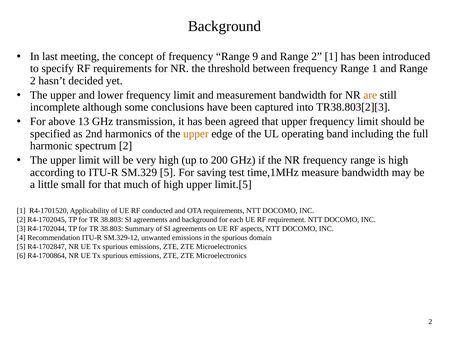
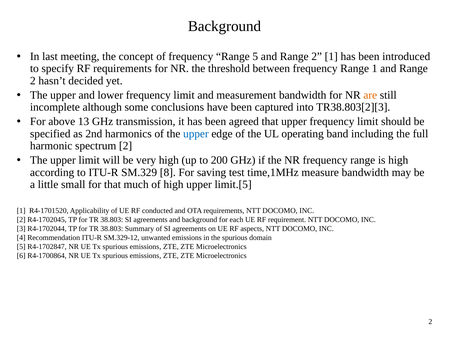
Range 9: 9 -> 5
upper at (196, 134) colour: orange -> blue
SM.329 5: 5 -> 8
